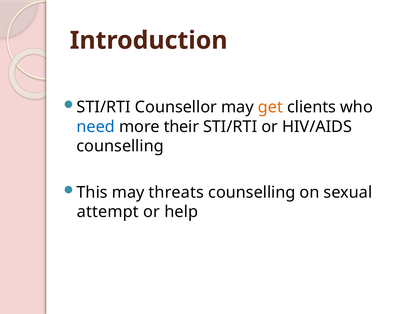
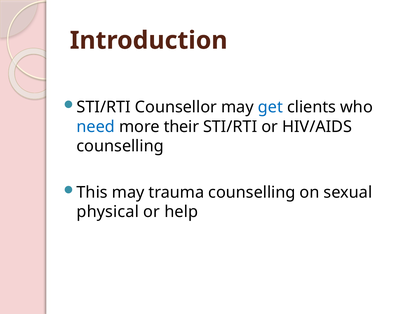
get colour: orange -> blue
threats: threats -> trauma
attempt: attempt -> physical
